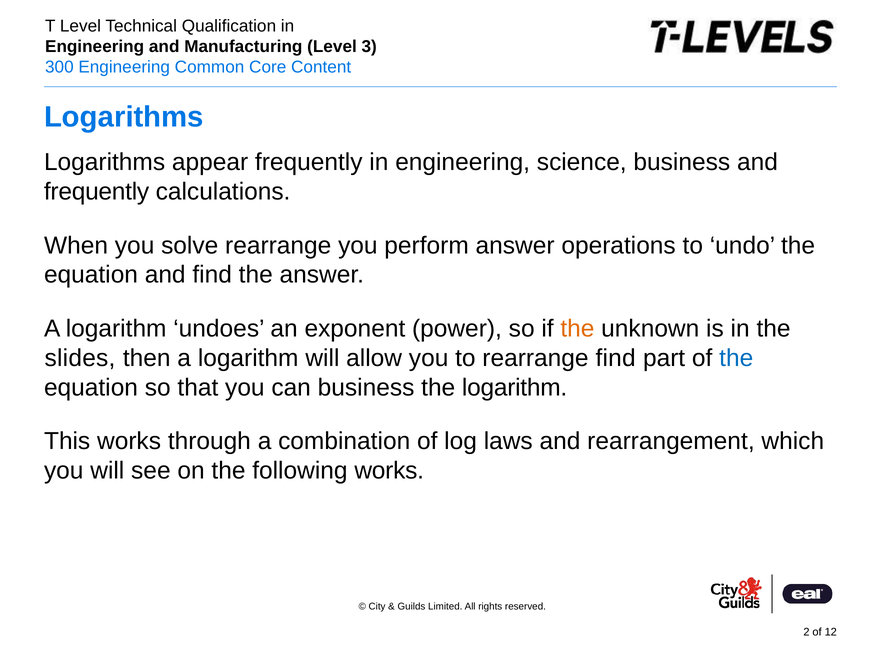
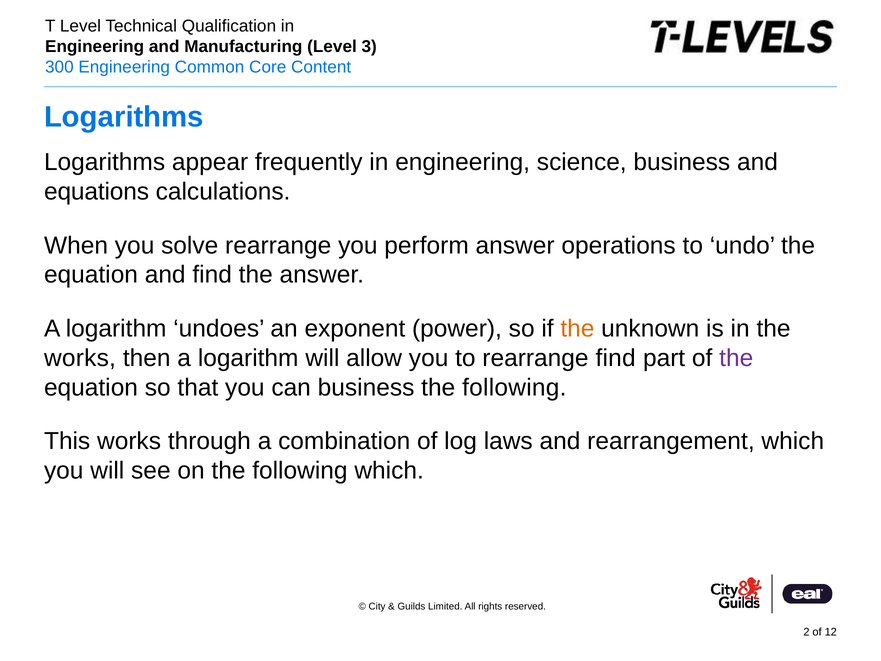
frequently at (97, 191): frequently -> equations
slides at (80, 358): slides -> works
the at (736, 358) colour: blue -> purple
logarithm at (515, 387): logarithm -> following
following works: works -> which
